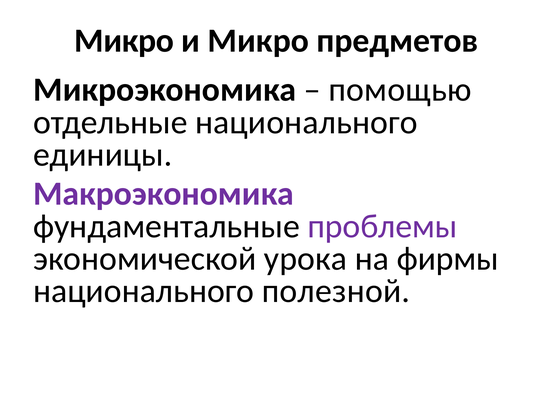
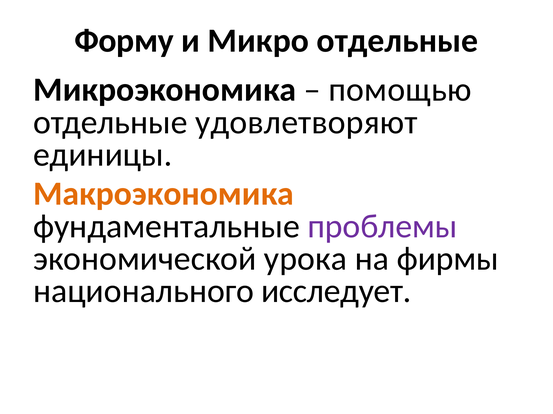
Микро at (124, 41): Микро -> Форму
Микро предметов: предметов -> отдельные
отдельные национального: национального -> удовлетворяют
Макроэкономика colour: purple -> orange
полезной: полезной -> исследует
